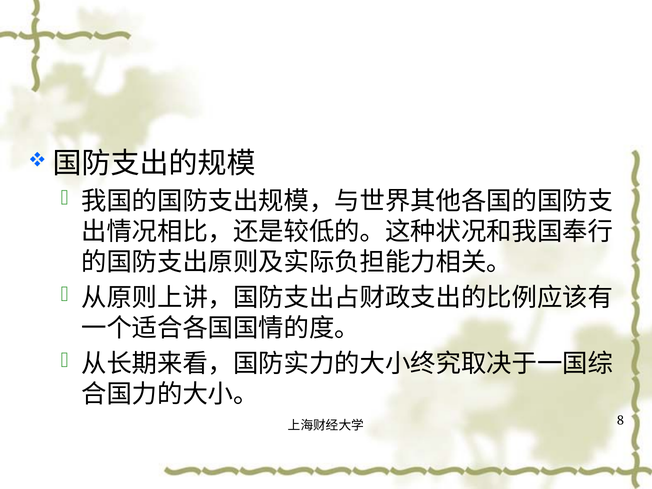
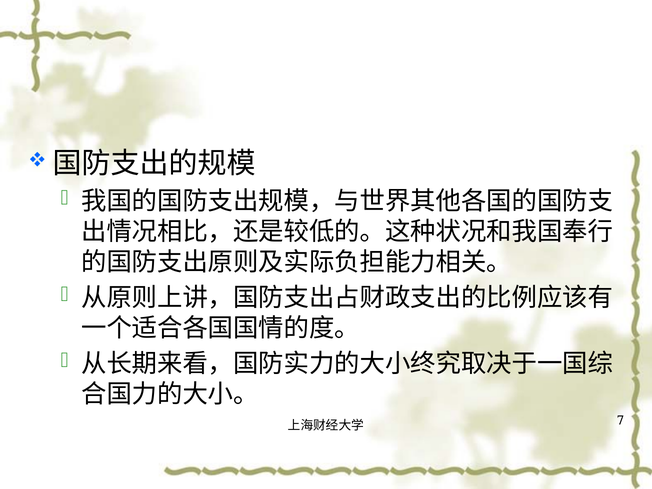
8: 8 -> 7
